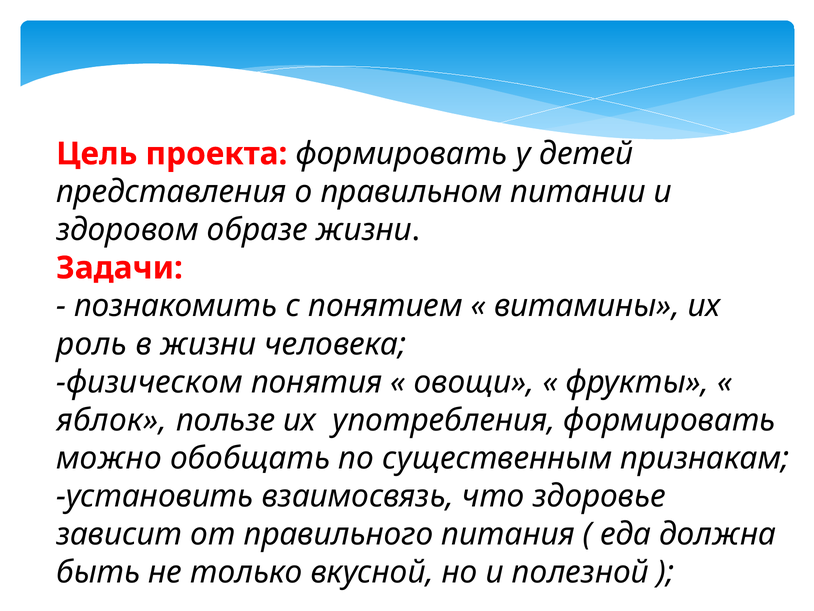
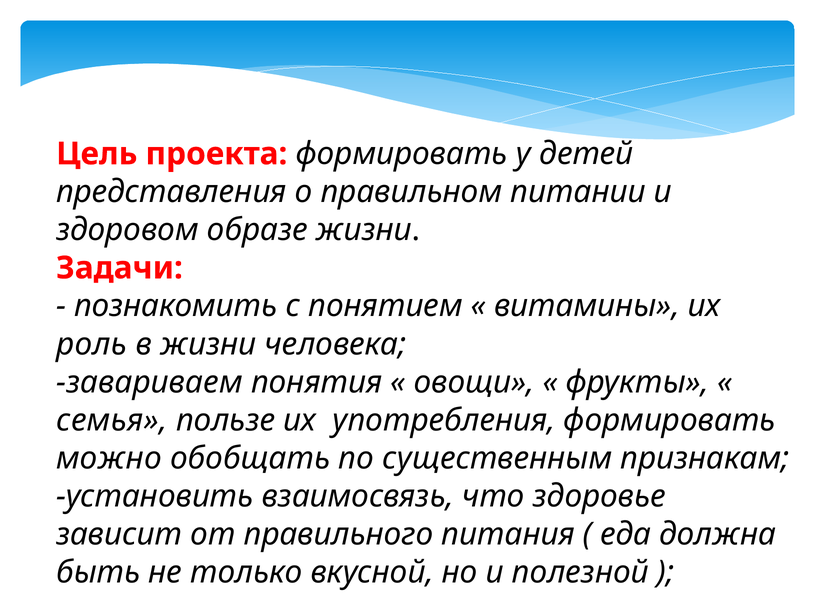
физическом: физическом -> завариваем
яблок: яблок -> семья
